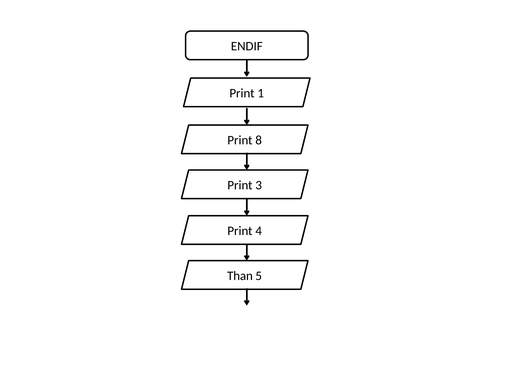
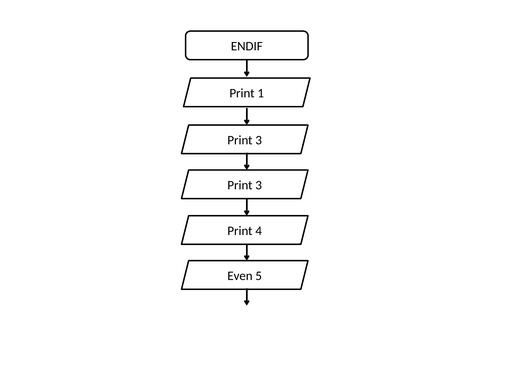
8 at (259, 140): 8 -> 3
Than: Than -> Even
